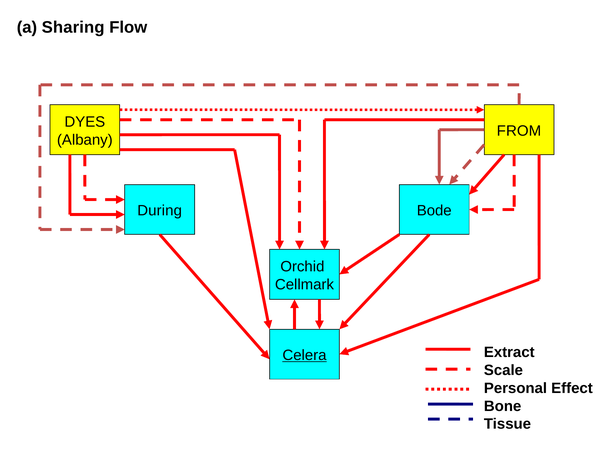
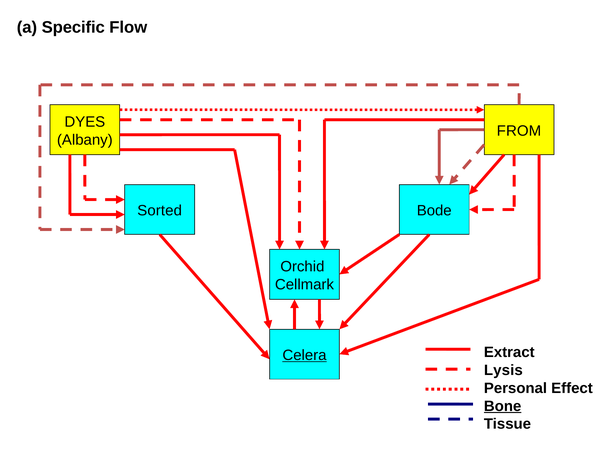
Sharing: Sharing -> Specific
During: During -> Sorted
Scale: Scale -> Lysis
Bone underline: none -> present
